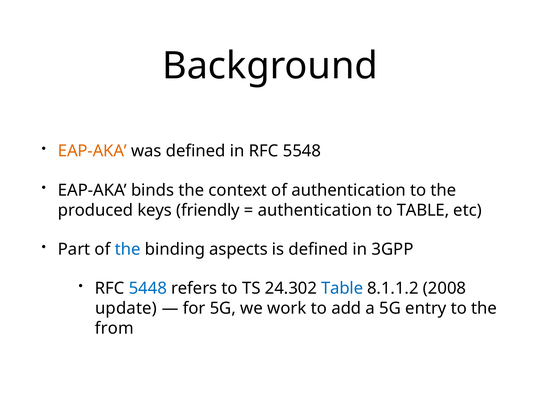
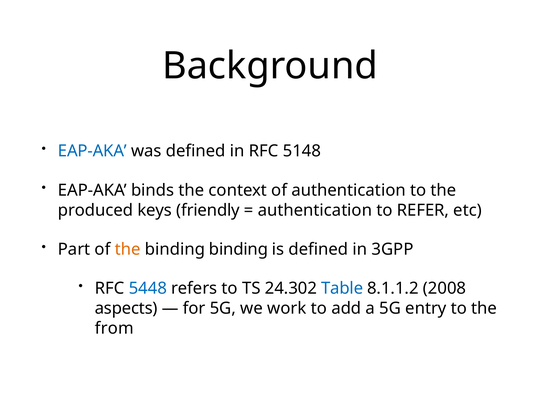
EAP-AKA at (92, 151) colour: orange -> blue
5548: 5548 -> 5148
to TABLE: TABLE -> REFER
the at (128, 249) colour: blue -> orange
binding aspects: aspects -> binding
update: update -> aspects
